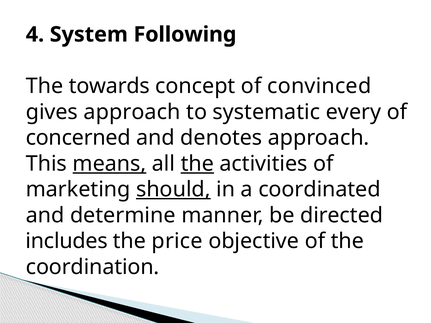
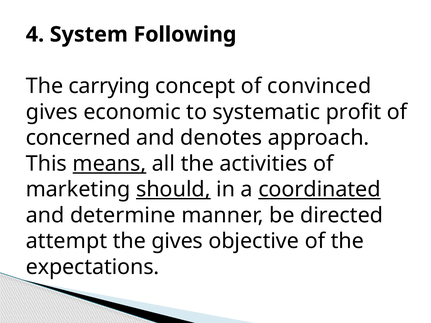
towards: towards -> carrying
gives approach: approach -> economic
every: every -> profit
the at (197, 164) underline: present -> none
coordinated underline: none -> present
includes: includes -> attempt
the price: price -> gives
coordination: coordination -> expectations
